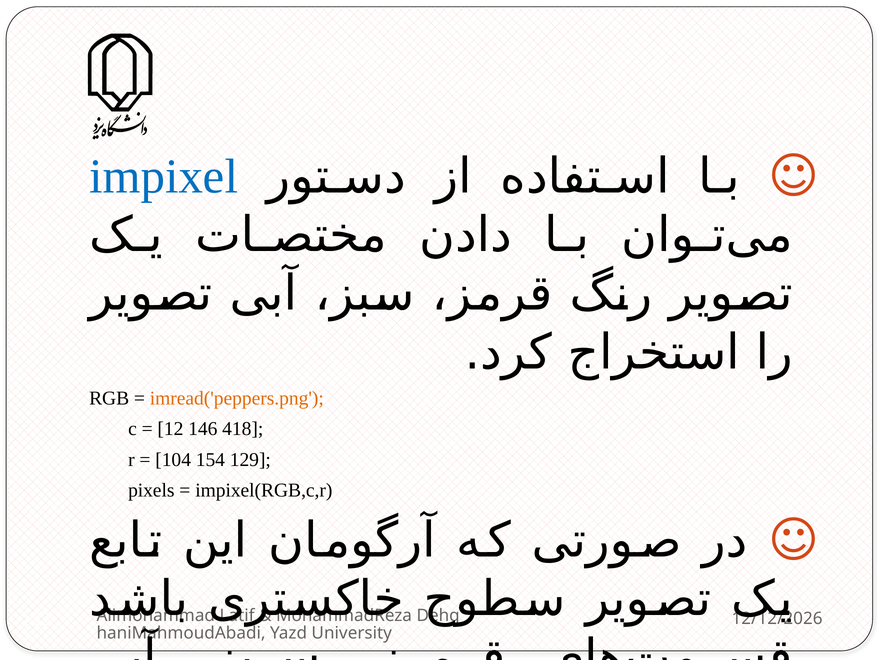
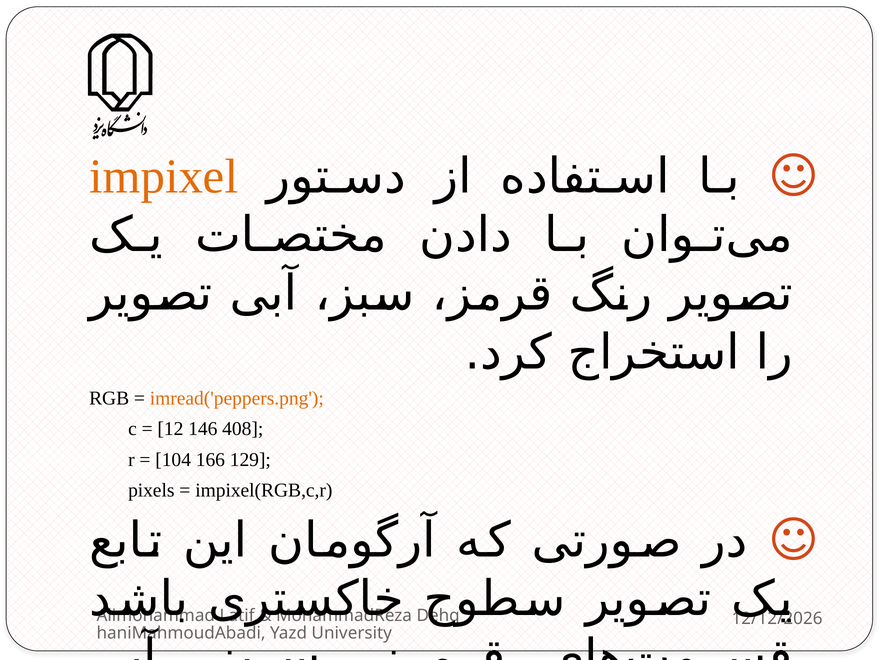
impixel colour: blue -> orange
418: 418 -> 408
154: 154 -> 166
